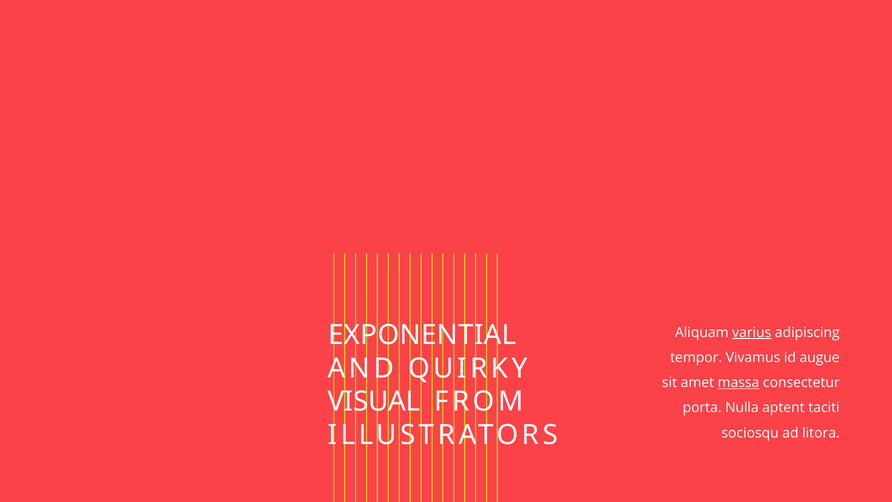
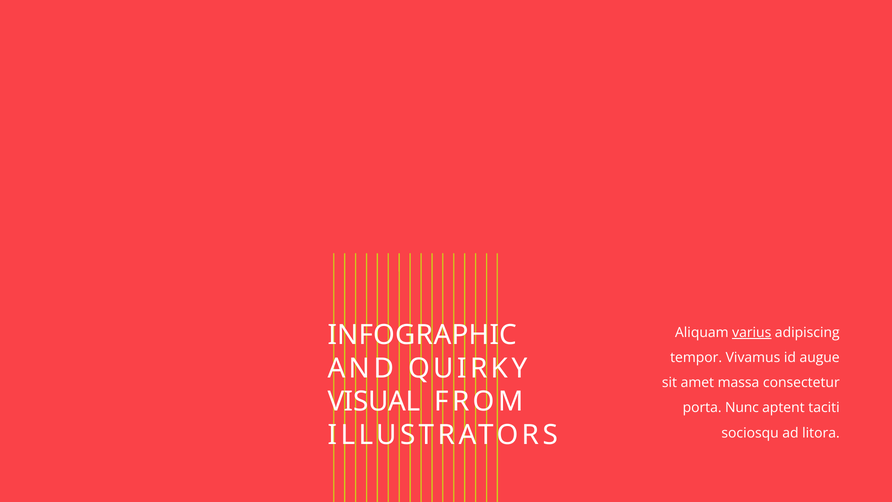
EXPONENTIAL: EXPONENTIAL -> INFOGRAPHIC
massa underline: present -> none
Nulla: Nulla -> Nunc
